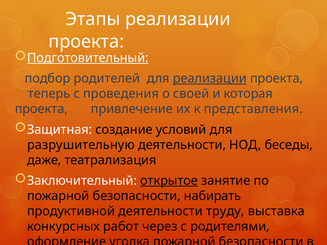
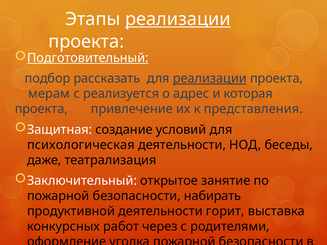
реализации at (178, 19) underline: none -> present
родителей: родителей -> рассказать
теперь: теперь -> мерам
проведения: проведения -> реализуется
своей: своей -> адрес
разрушительную: разрушительную -> психологическая
открытое underline: present -> none
труду: труду -> горит
